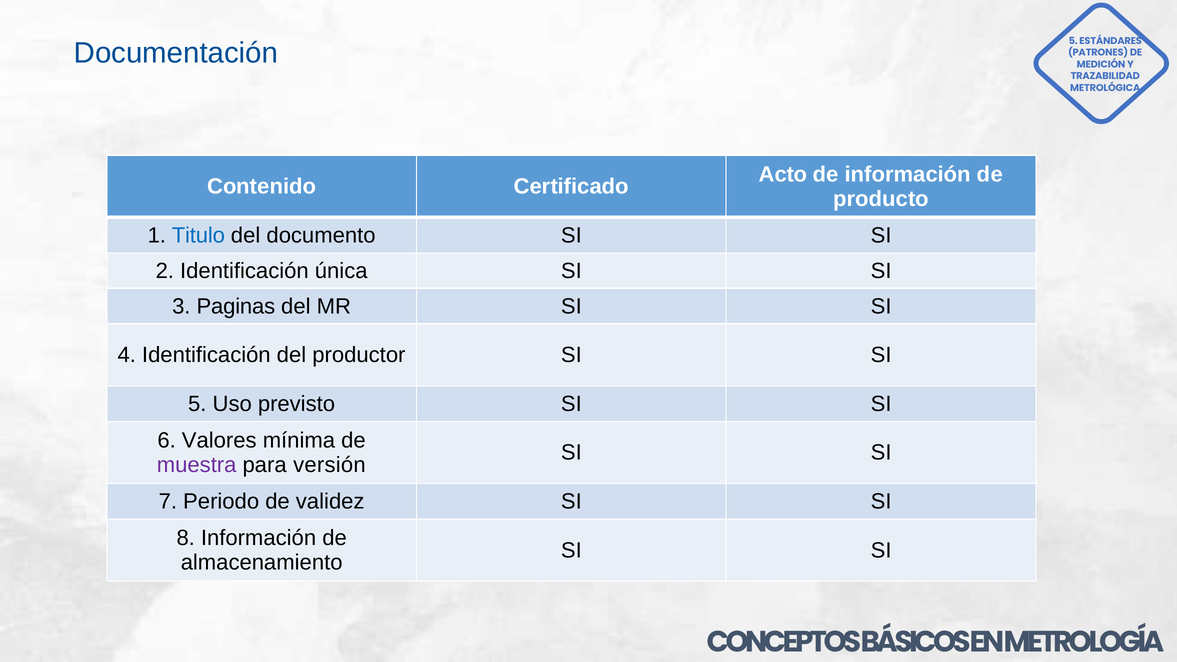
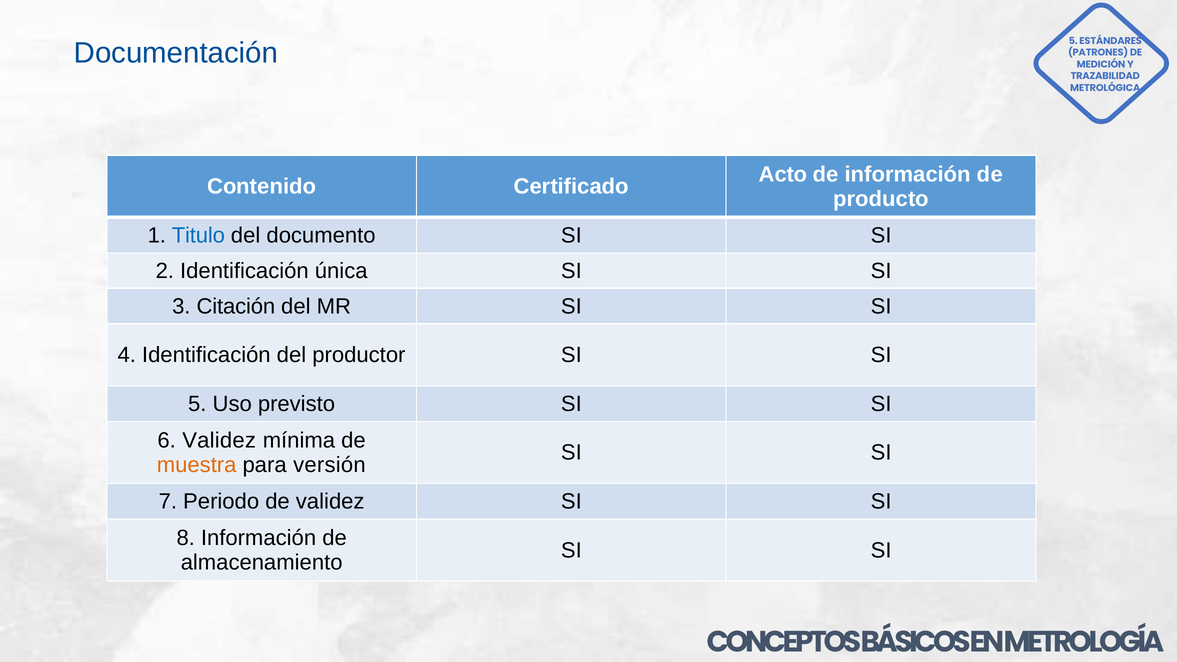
Paginas: Paginas -> Citación
6 Valores: Valores -> Validez
muestra colour: purple -> orange
